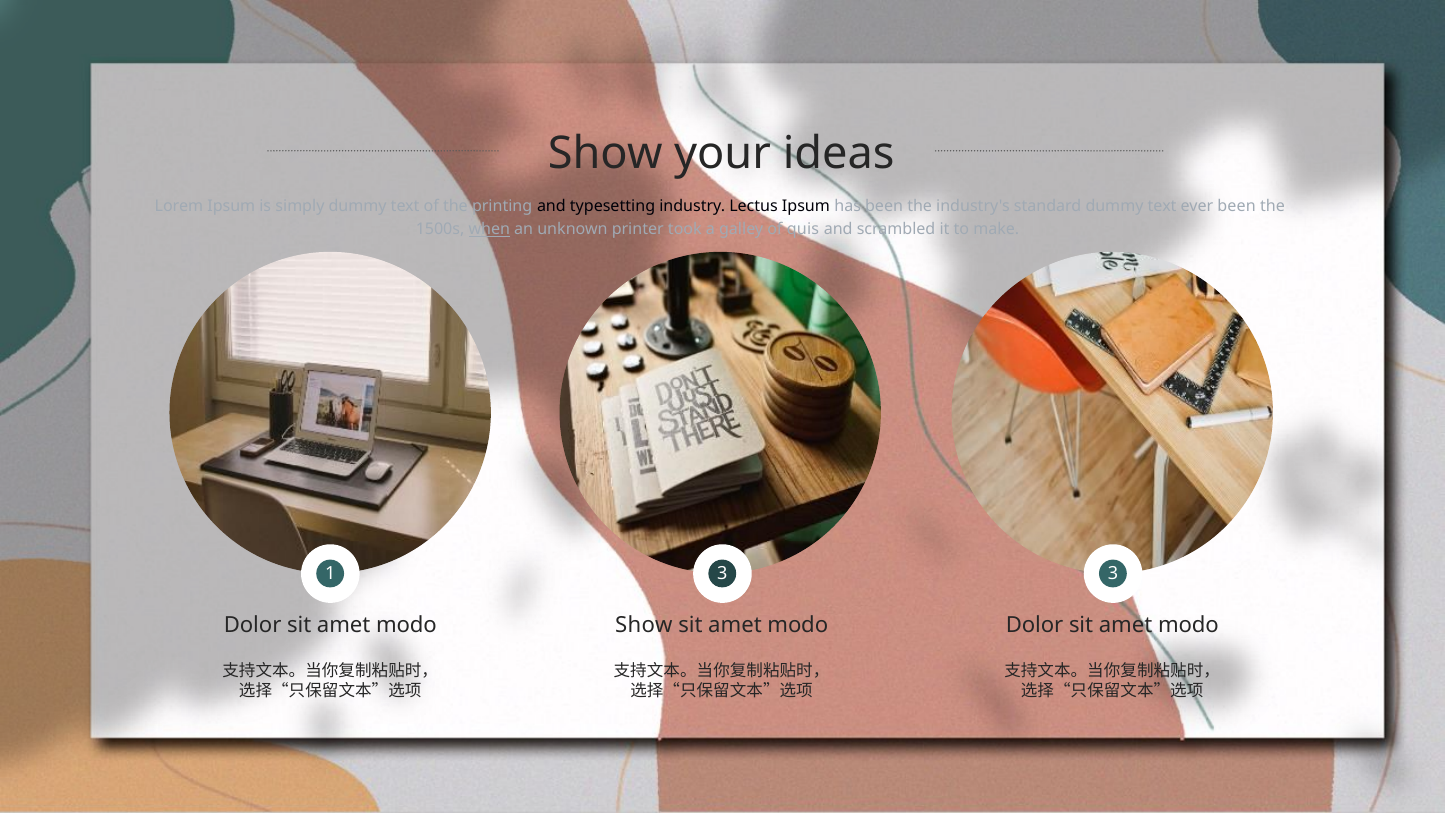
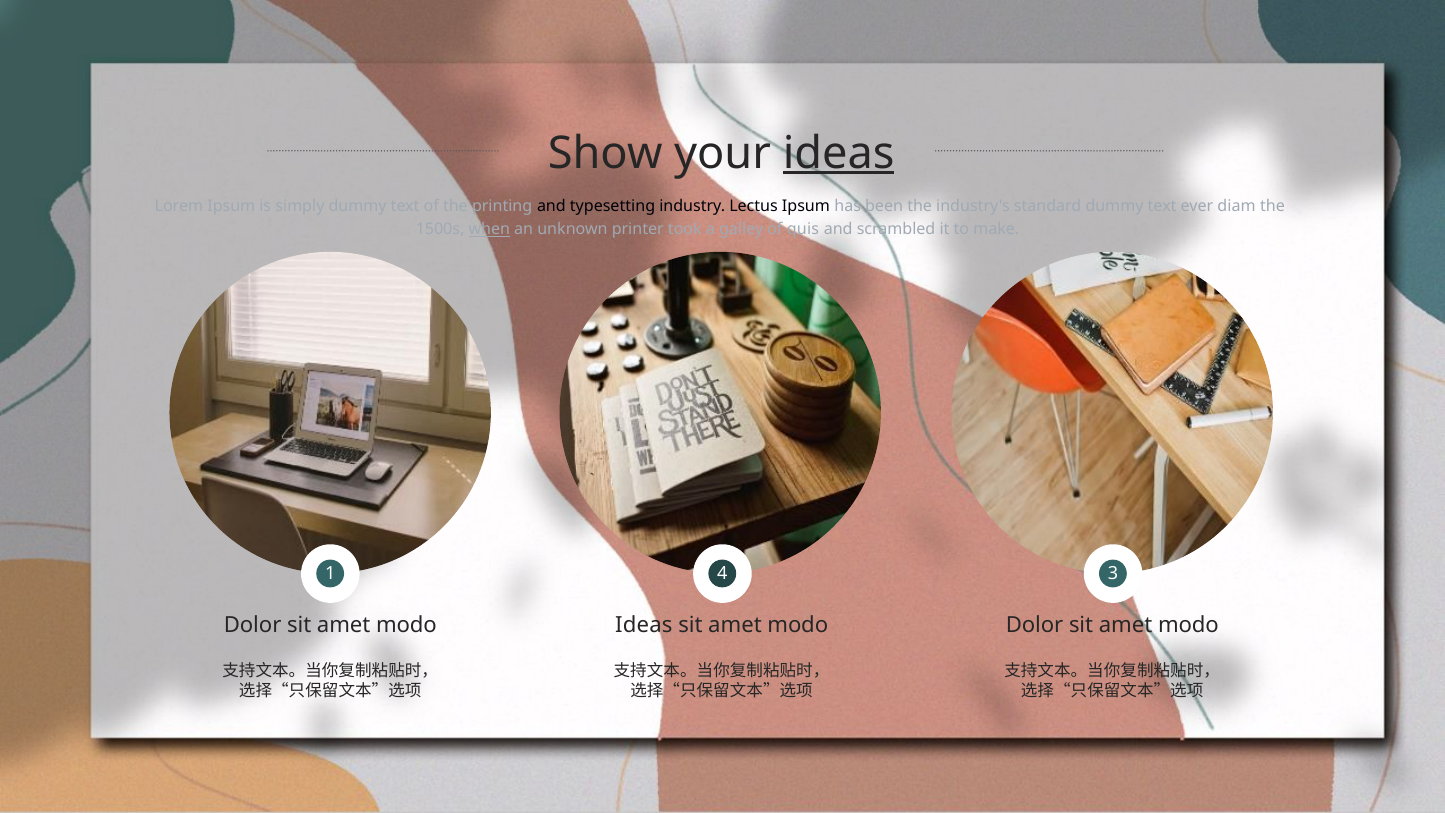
ideas at (839, 153) underline: none -> present
ever been: been -> diam
1 3: 3 -> 4
Show at (644, 625): Show -> Ideas
